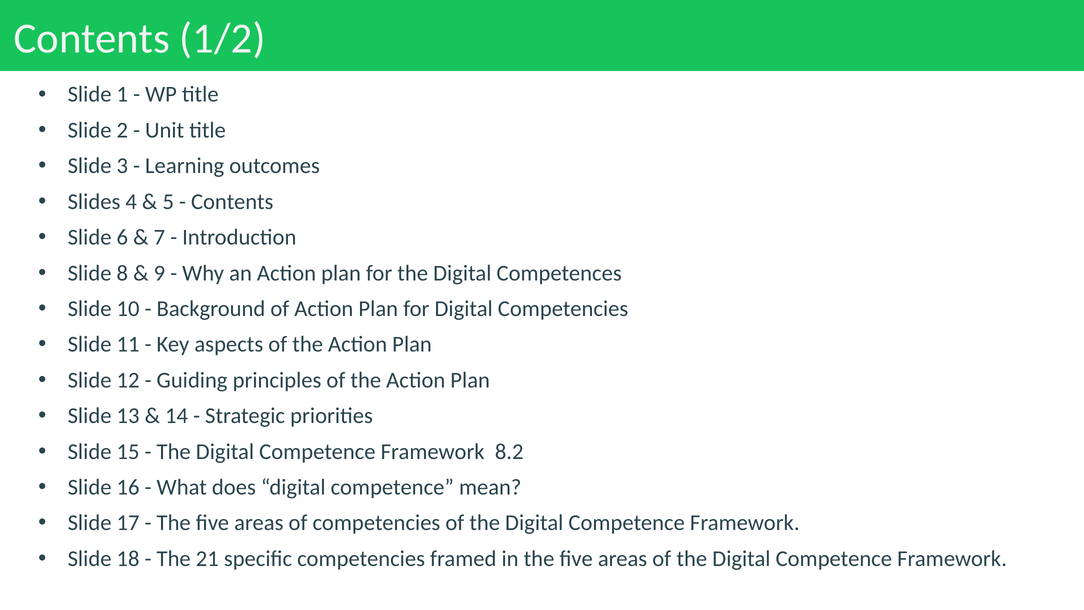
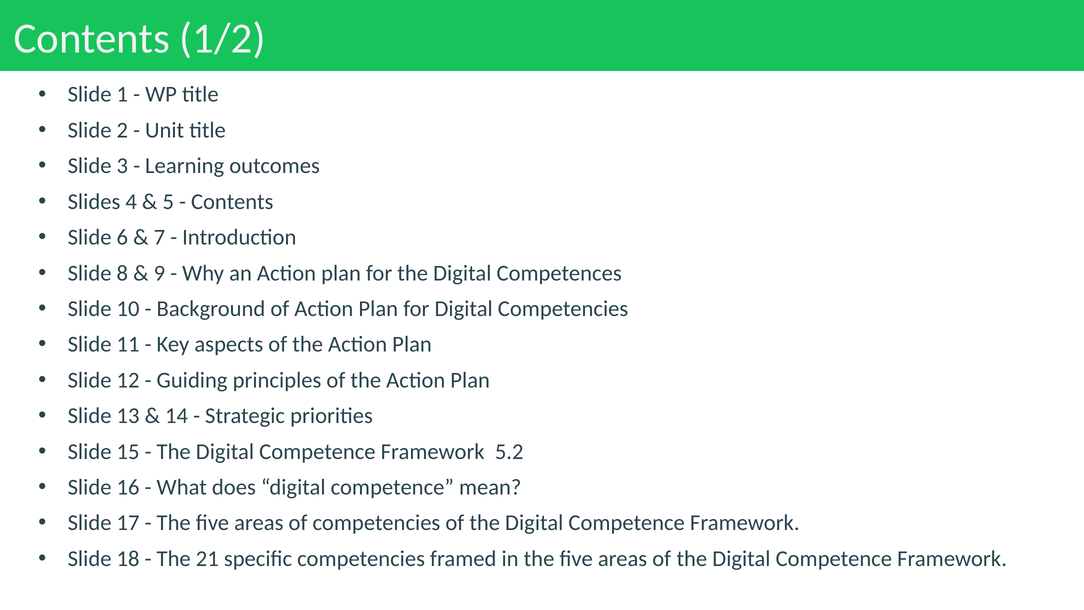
8.2: 8.2 -> 5.2
